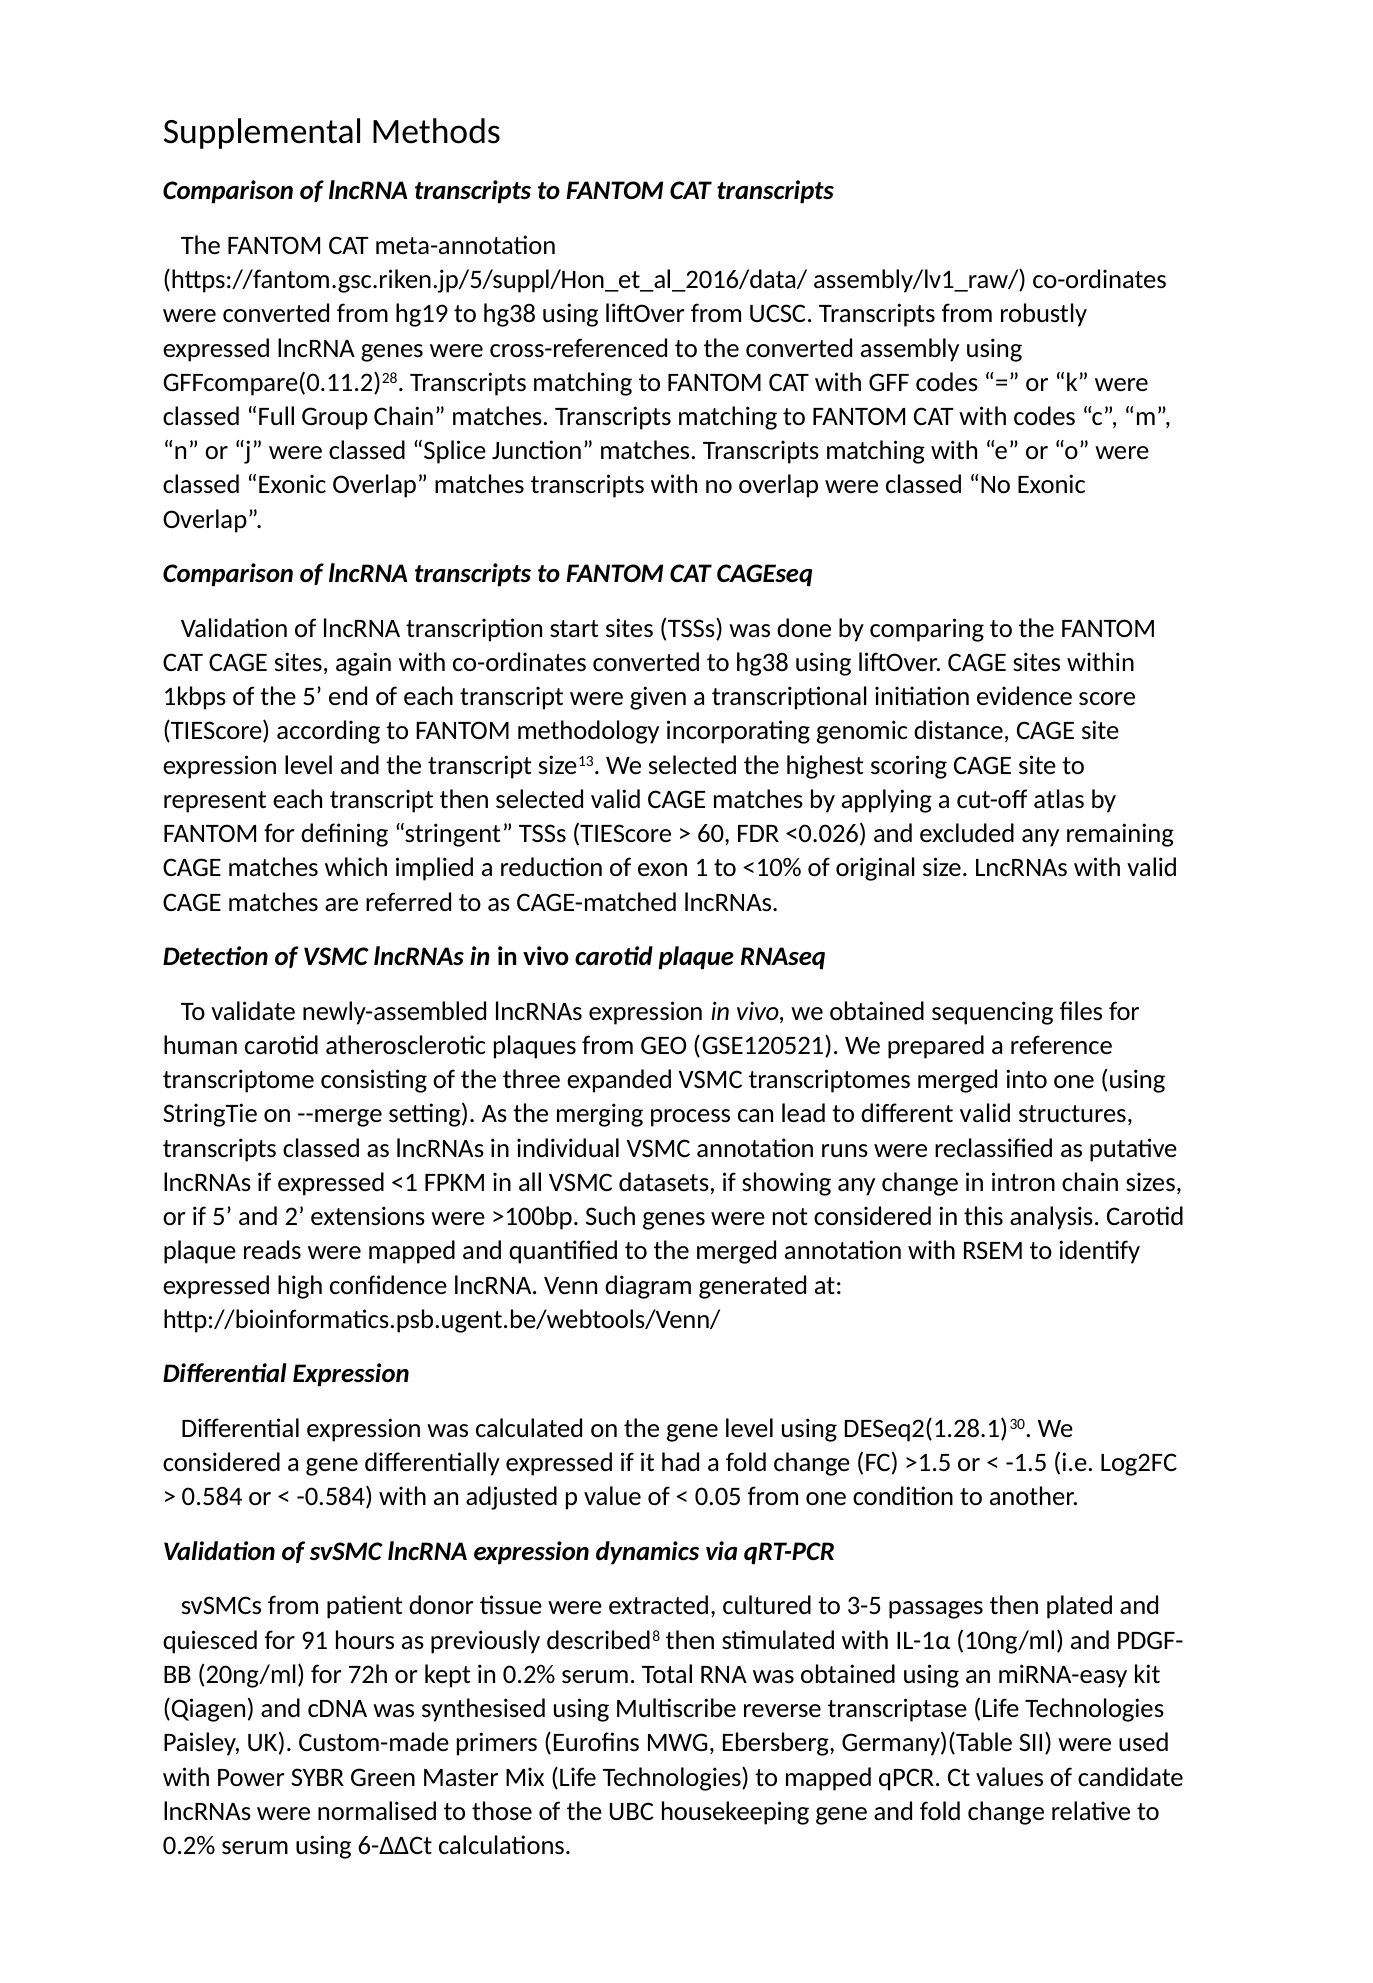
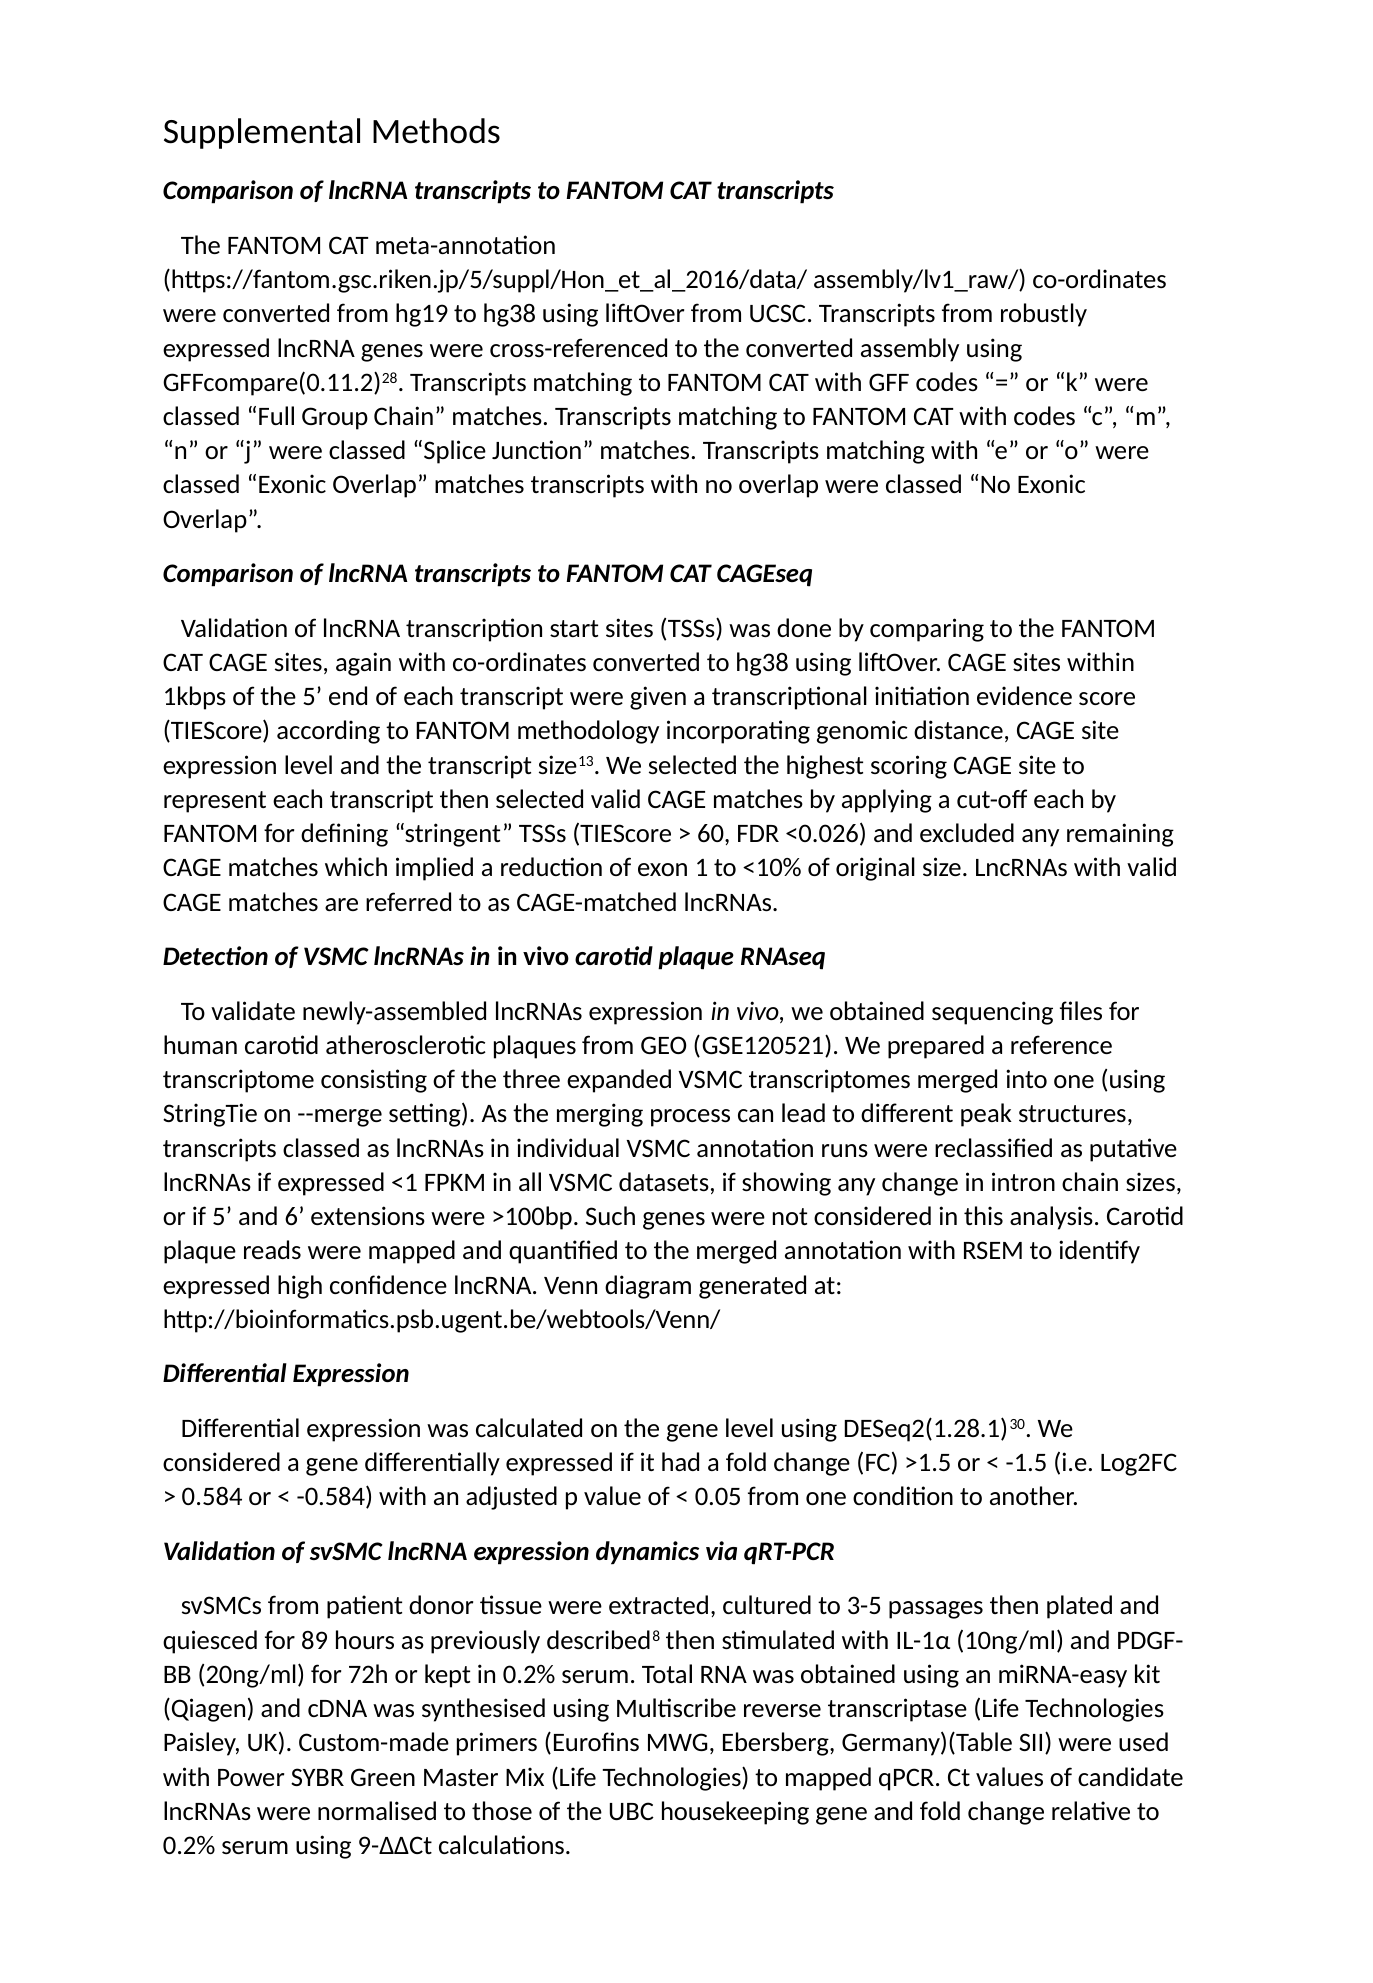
cut-off atlas: atlas -> each
different valid: valid -> peak
2: 2 -> 6
91: 91 -> 89
6-ΔΔCt: 6-ΔΔCt -> 9-ΔΔCt
